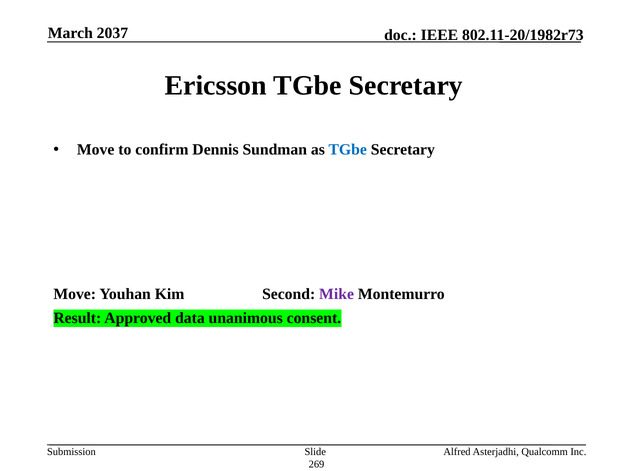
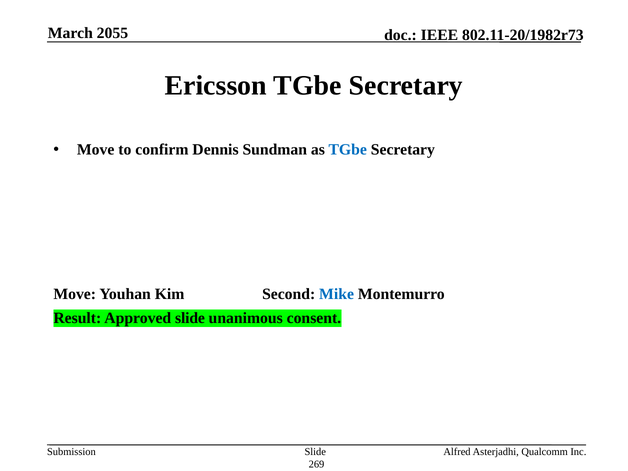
2037: 2037 -> 2055
Mike colour: purple -> blue
Approved data: data -> slide
